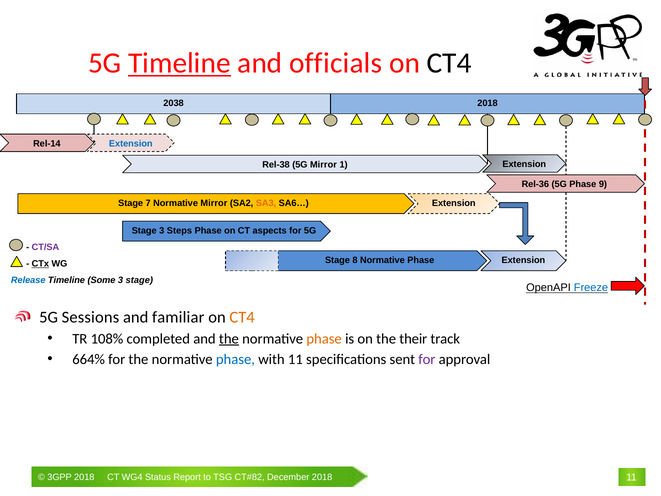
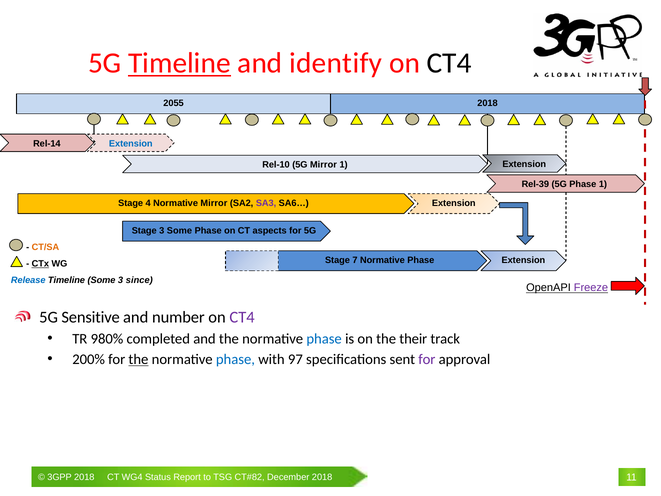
officials: officials -> identify
2038: 2038 -> 2055
Rel-38: Rel-38 -> Rel-10
Rel-36: Rel-36 -> Rel-39
Phase 9: 9 -> 1
7: 7 -> 4
SA3 colour: orange -> purple
3 Steps: Steps -> Some
CT/SA colour: purple -> orange
8: 8 -> 7
3 stage: stage -> since
Freeze colour: blue -> purple
Sessions: Sessions -> Sensitive
familiar: familiar -> number
CT4 at (242, 317) colour: orange -> purple
108%: 108% -> 980%
the at (229, 339) underline: present -> none
phase at (324, 339) colour: orange -> blue
664%: 664% -> 200%
the at (138, 359) underline: none -> present
with 11: 11 -> 97
